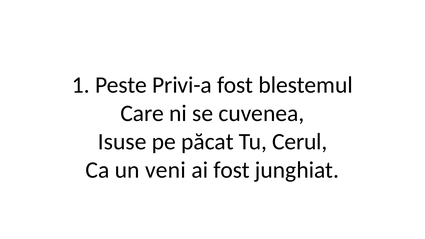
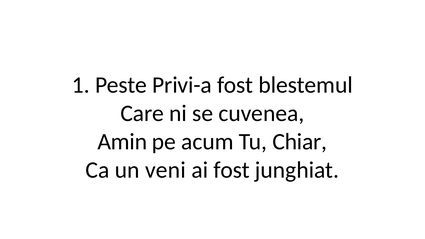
Isuse: Isuse -> Amin
păcat: păcat -> acum
Cerul: Cerul -> Chiar
